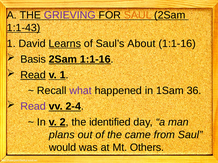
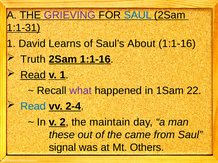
SAUL at (138, 15) colour: orange -> blue
1:1-43: 1:1-43 -> 1:1-31
Learns underline: present -> none
Basis: Basis -> Truth
36: 36 -> 22
Read at (33, 107) colour: purple -> blue
identified: identified -> maintain
plans: plans -> these
would: would -> signal
